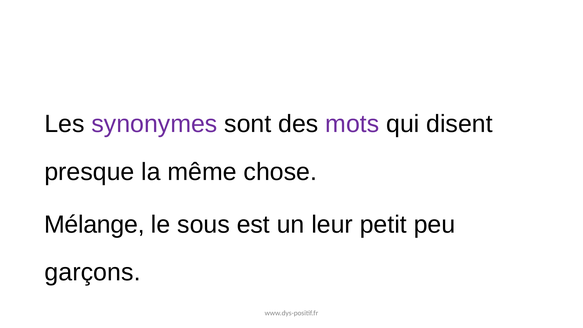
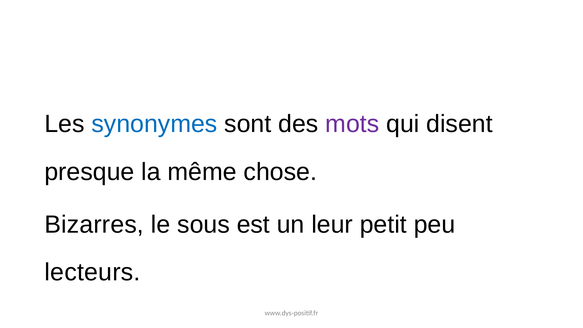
synonymes colour: purple -> blue
Mélange: Mélange -> Bizarres
garçons: garçons -> lecteurs
